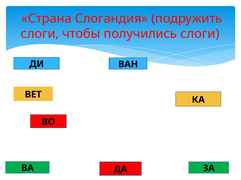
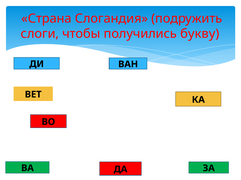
получились слоги: слоги -> букву
